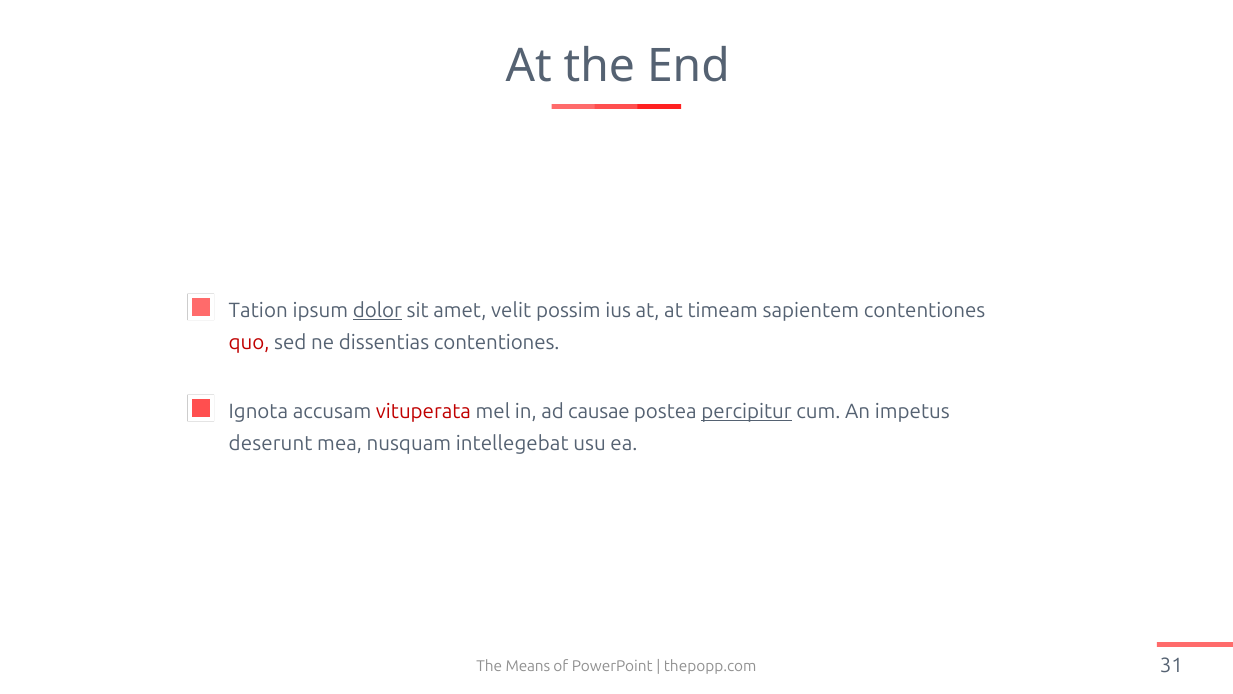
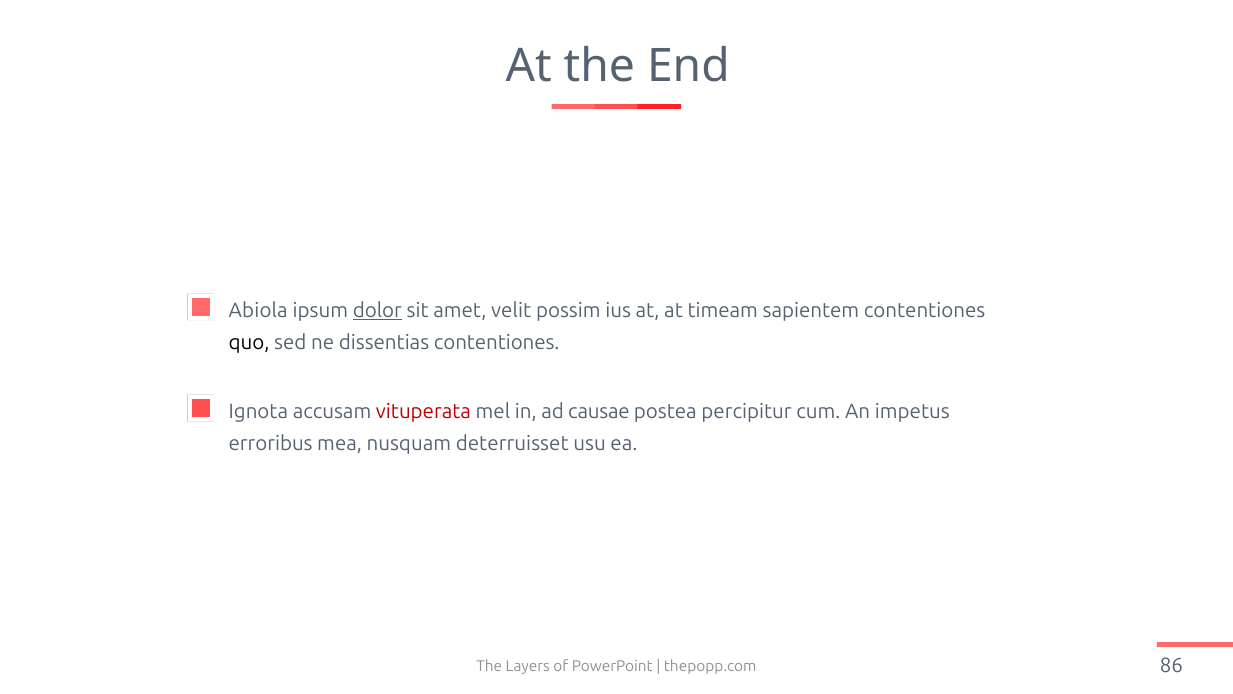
Tation: Tation -> Abiola
quo colour: red -> black
percipitur underline: present -> none
deserunt: deserunt -> erroribus
intellegebat: intellegebat -> deterruisset
Means: Means -> Layers
31: 31 -> 86
